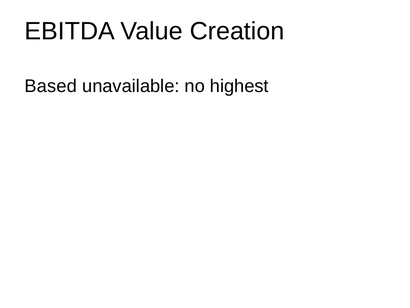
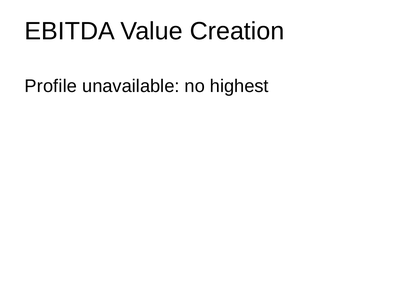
Based: Based -> Profile
